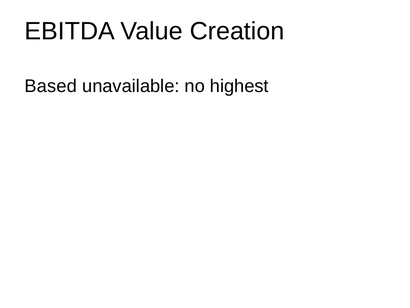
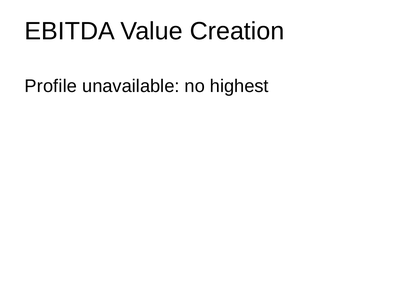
Based: Based -> Profile
